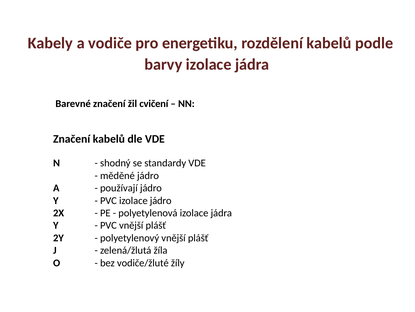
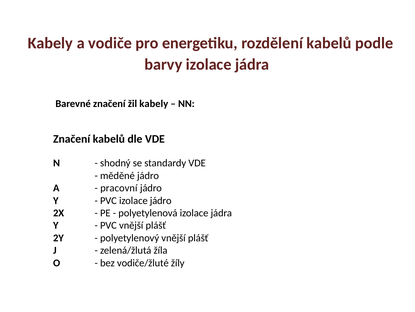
žil cvičení: cvičení -> kabely
používají: používají -> pracovní
